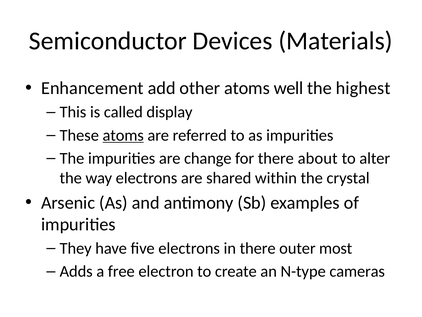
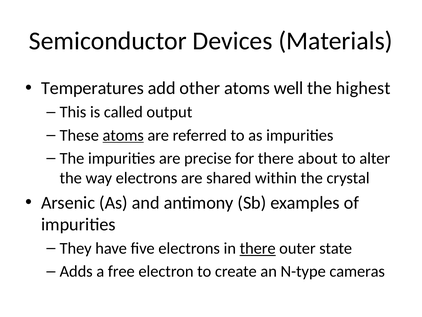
Enhancement: Enhancement -> Temperatures
display: display -> output
change: change -> precise
there at (258, 248) underline: none -> present
most: most -> state
